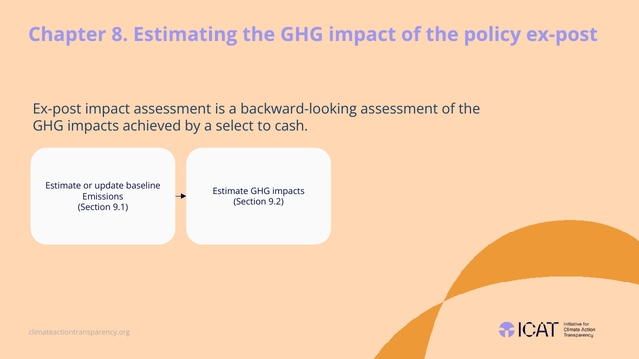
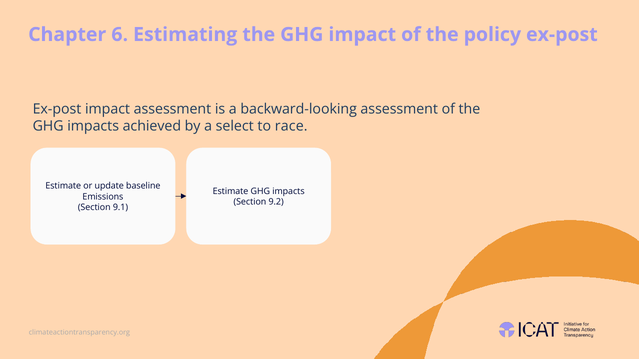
8: 8 -> 6
cash: cash -> race
